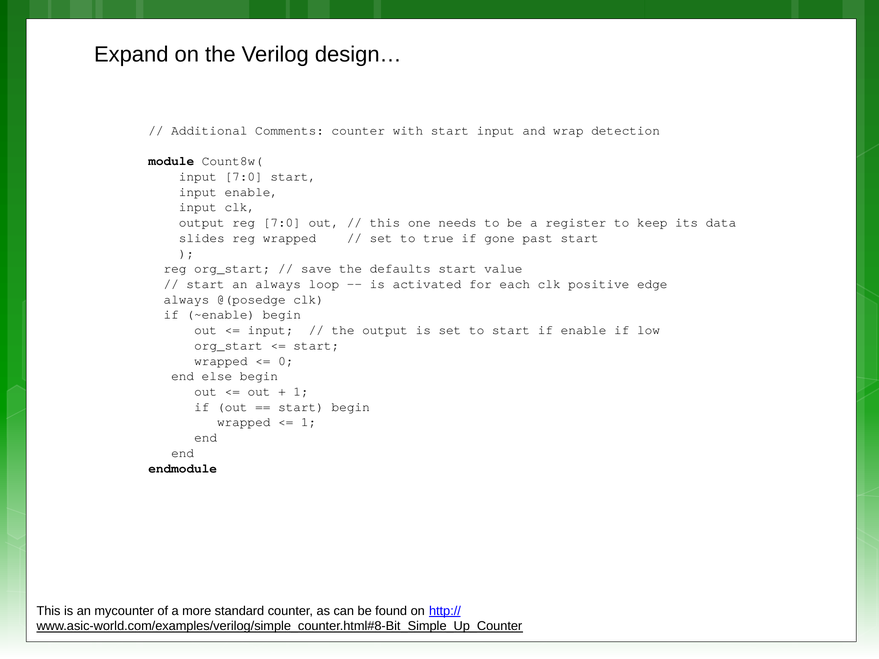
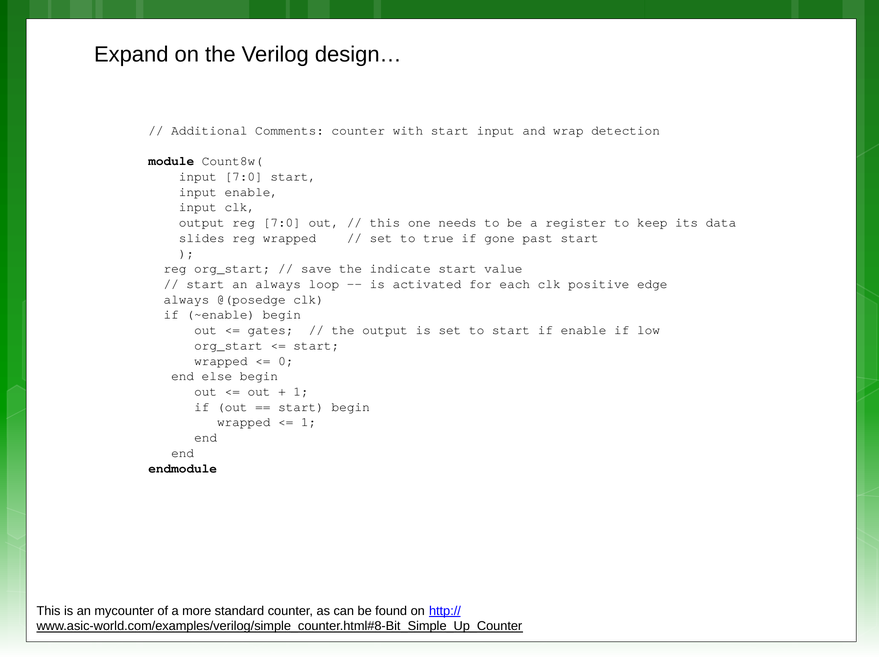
defaults: defaults -> indicate
input at (271, 330): input -> gates
